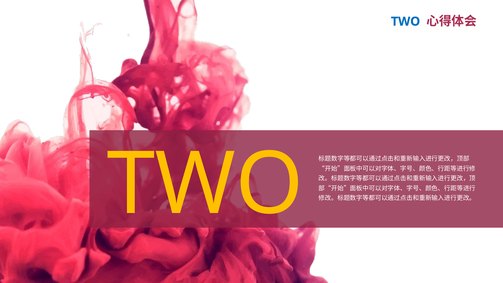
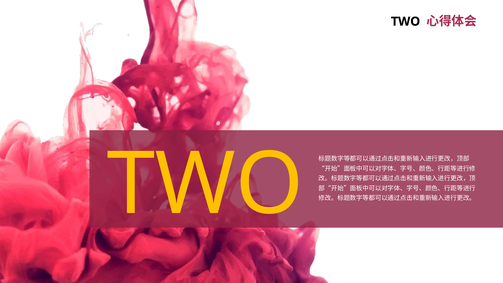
TWO at (406, 21) colour: blue -> black
